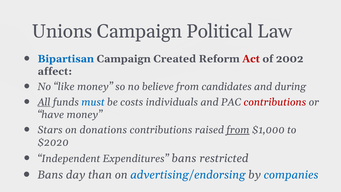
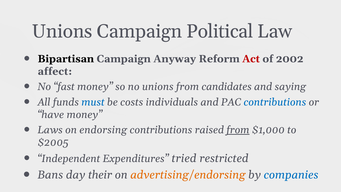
Bipartisan colour: blue -> black
Created: Created -> Anyway
like: like -> fast
no believe: believe -> unions
during: during -> saying
All underline: present -> none
contributions at (275, 102) colour: red -> blue
Stars: Stars -> Laws
donations: donations -> endorsing
$2020: $2020 -> $2005
Expenditures bans: bans -> tried
than: than -> their
advertising/endorsing colour: blue -> orange
